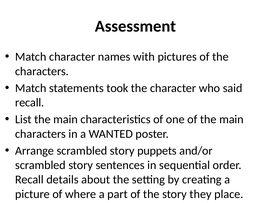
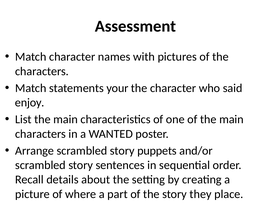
took: took -> your
recall at (30, 103): recall -> enjoy
